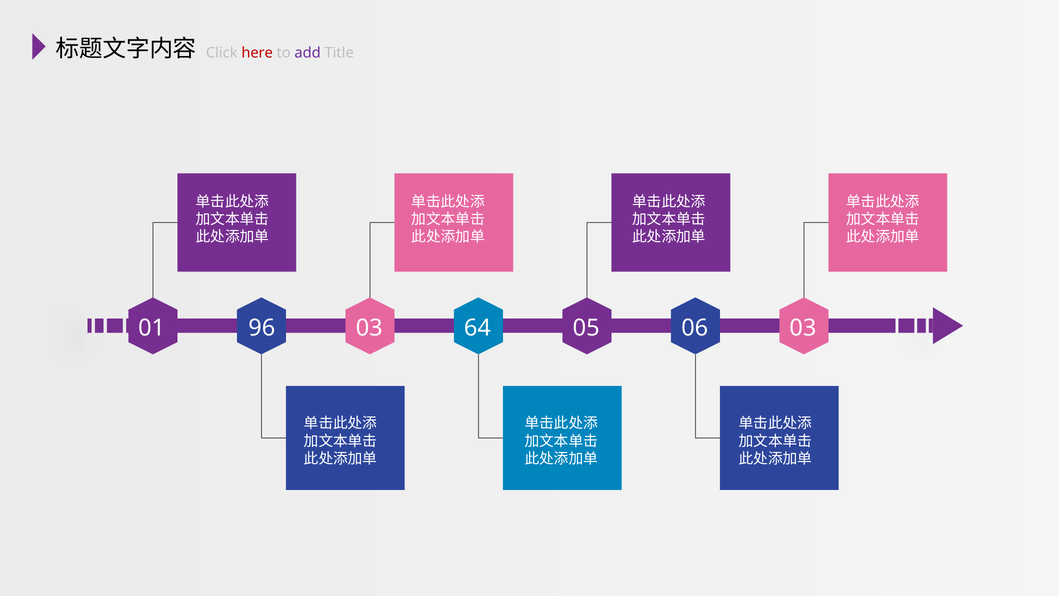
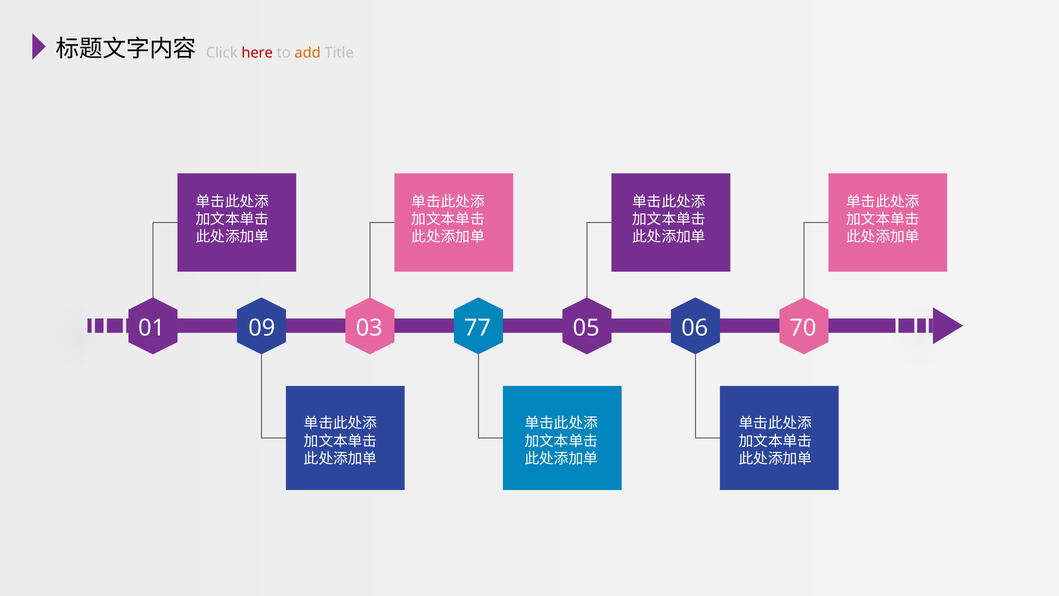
add colour: purple -> orange
96: 96 -> 09
64: 64 -> 77
06 03: 03 -> 70
